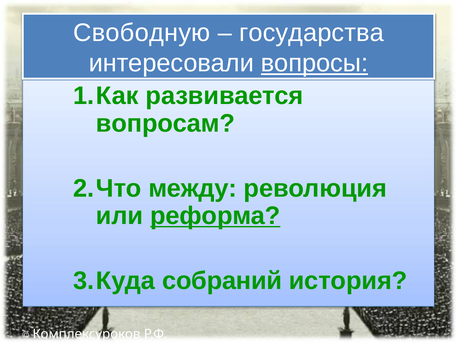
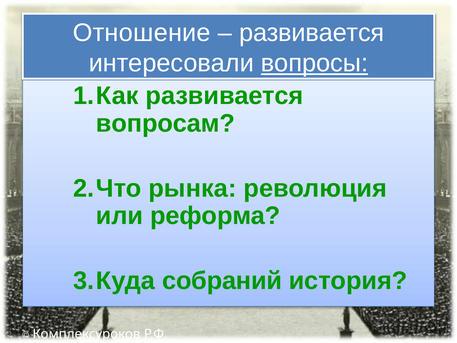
Свободную: Свободную -> Отношение
государства at (312, 33): государства -> развивается
между: между -> рынка
реформа underline: present -> none
